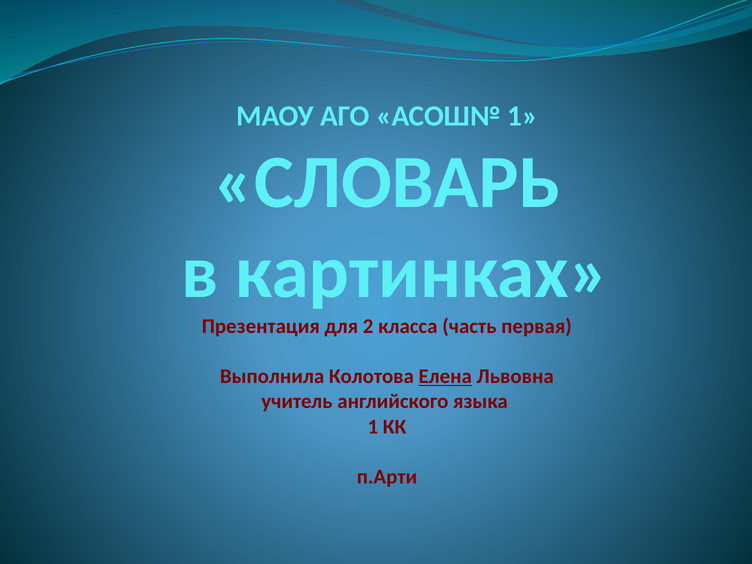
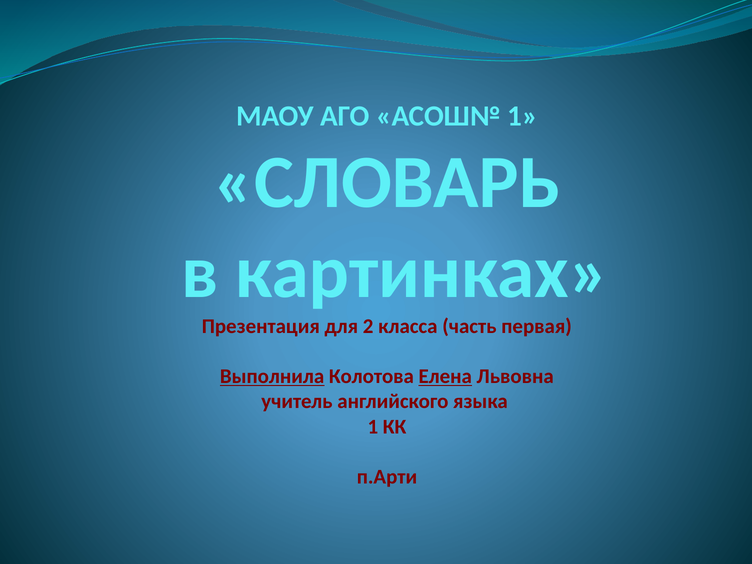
Выполнила underline: none -> present
